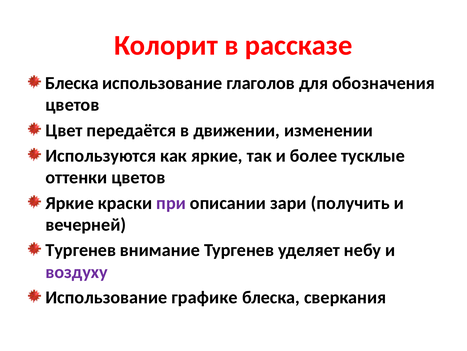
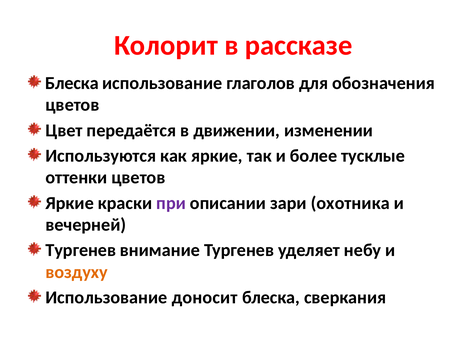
получить: получить -> охотника
воздуху colour: purple -> orange
графике: графике -> доносит
